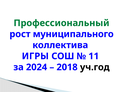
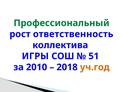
муниципального: муниципального -> ответственность
11: 11 -> 51
2024: 2024 -> 2010
уч.год colour: black -> orange
